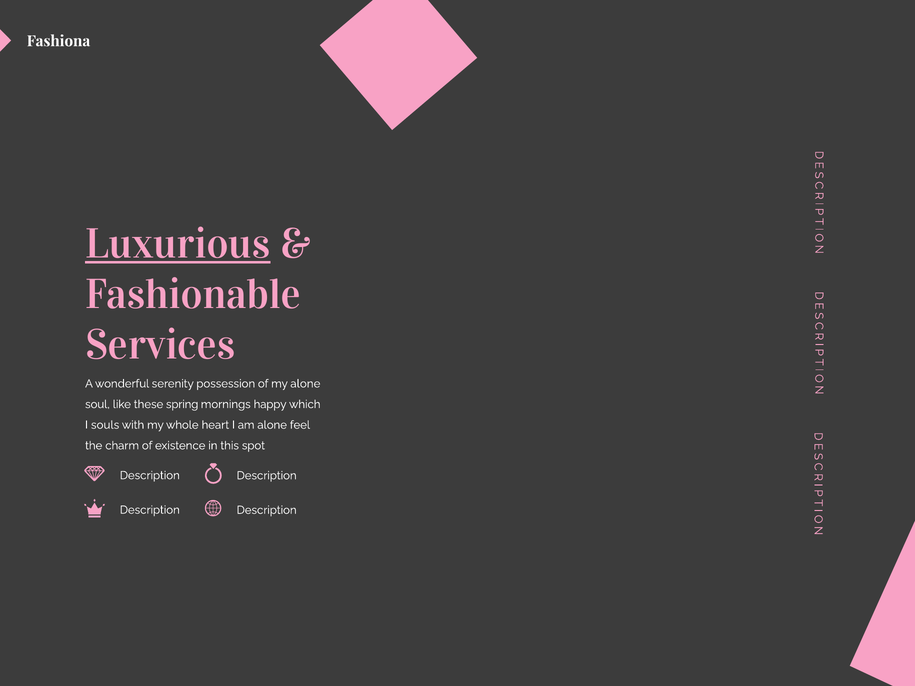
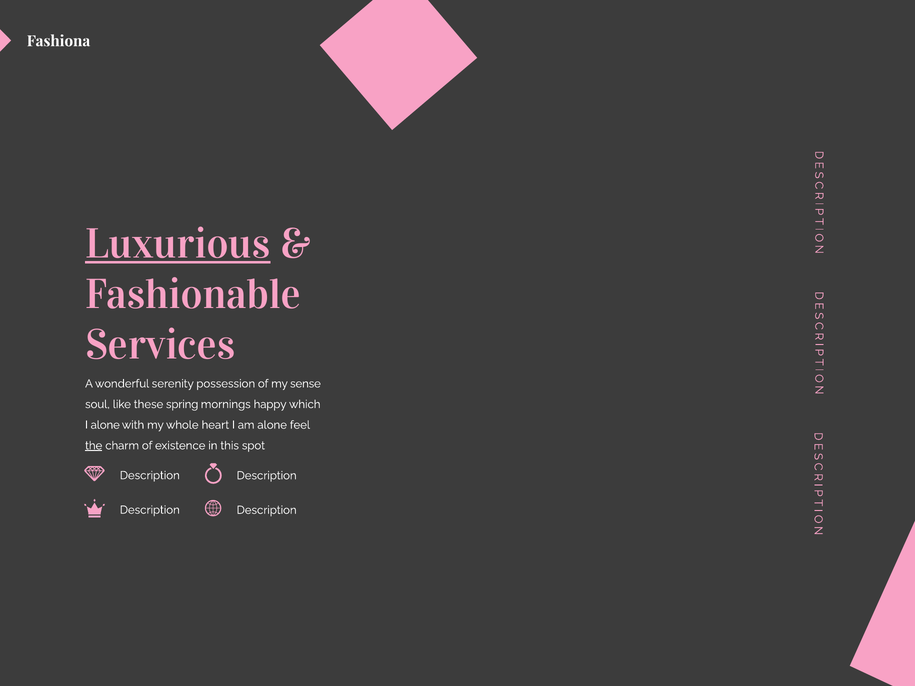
my alone: alone -> sense
I souls: souls -> alone
the underline: none -> present
